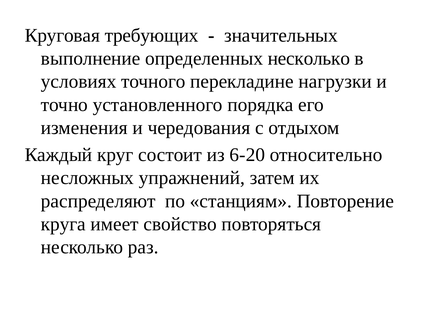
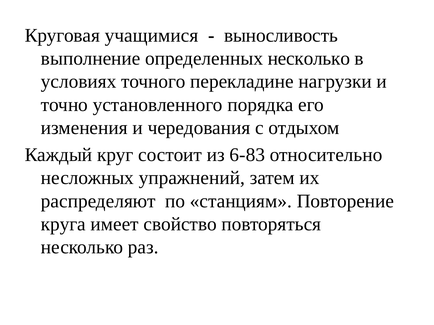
требующих: требующих -> учащимися
значительных: значительных -> выносливость
6-20: 6-20 -> 6-83
